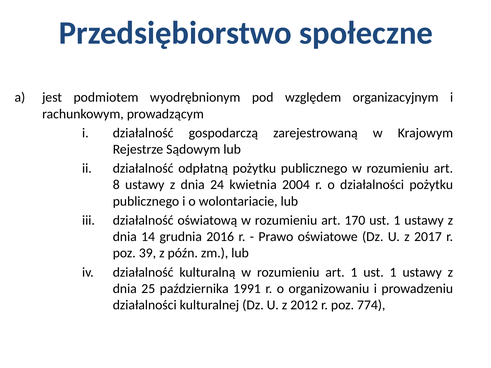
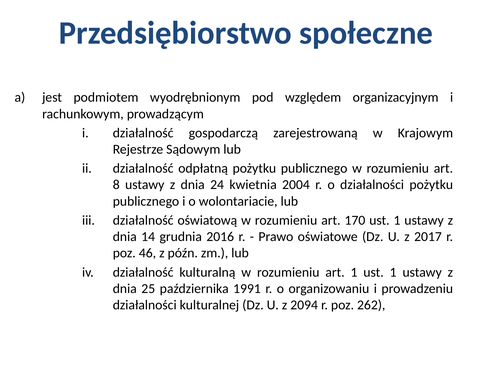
39: 39 -> 46
2012: 2012 -> 2094
774: 774 -> 262
